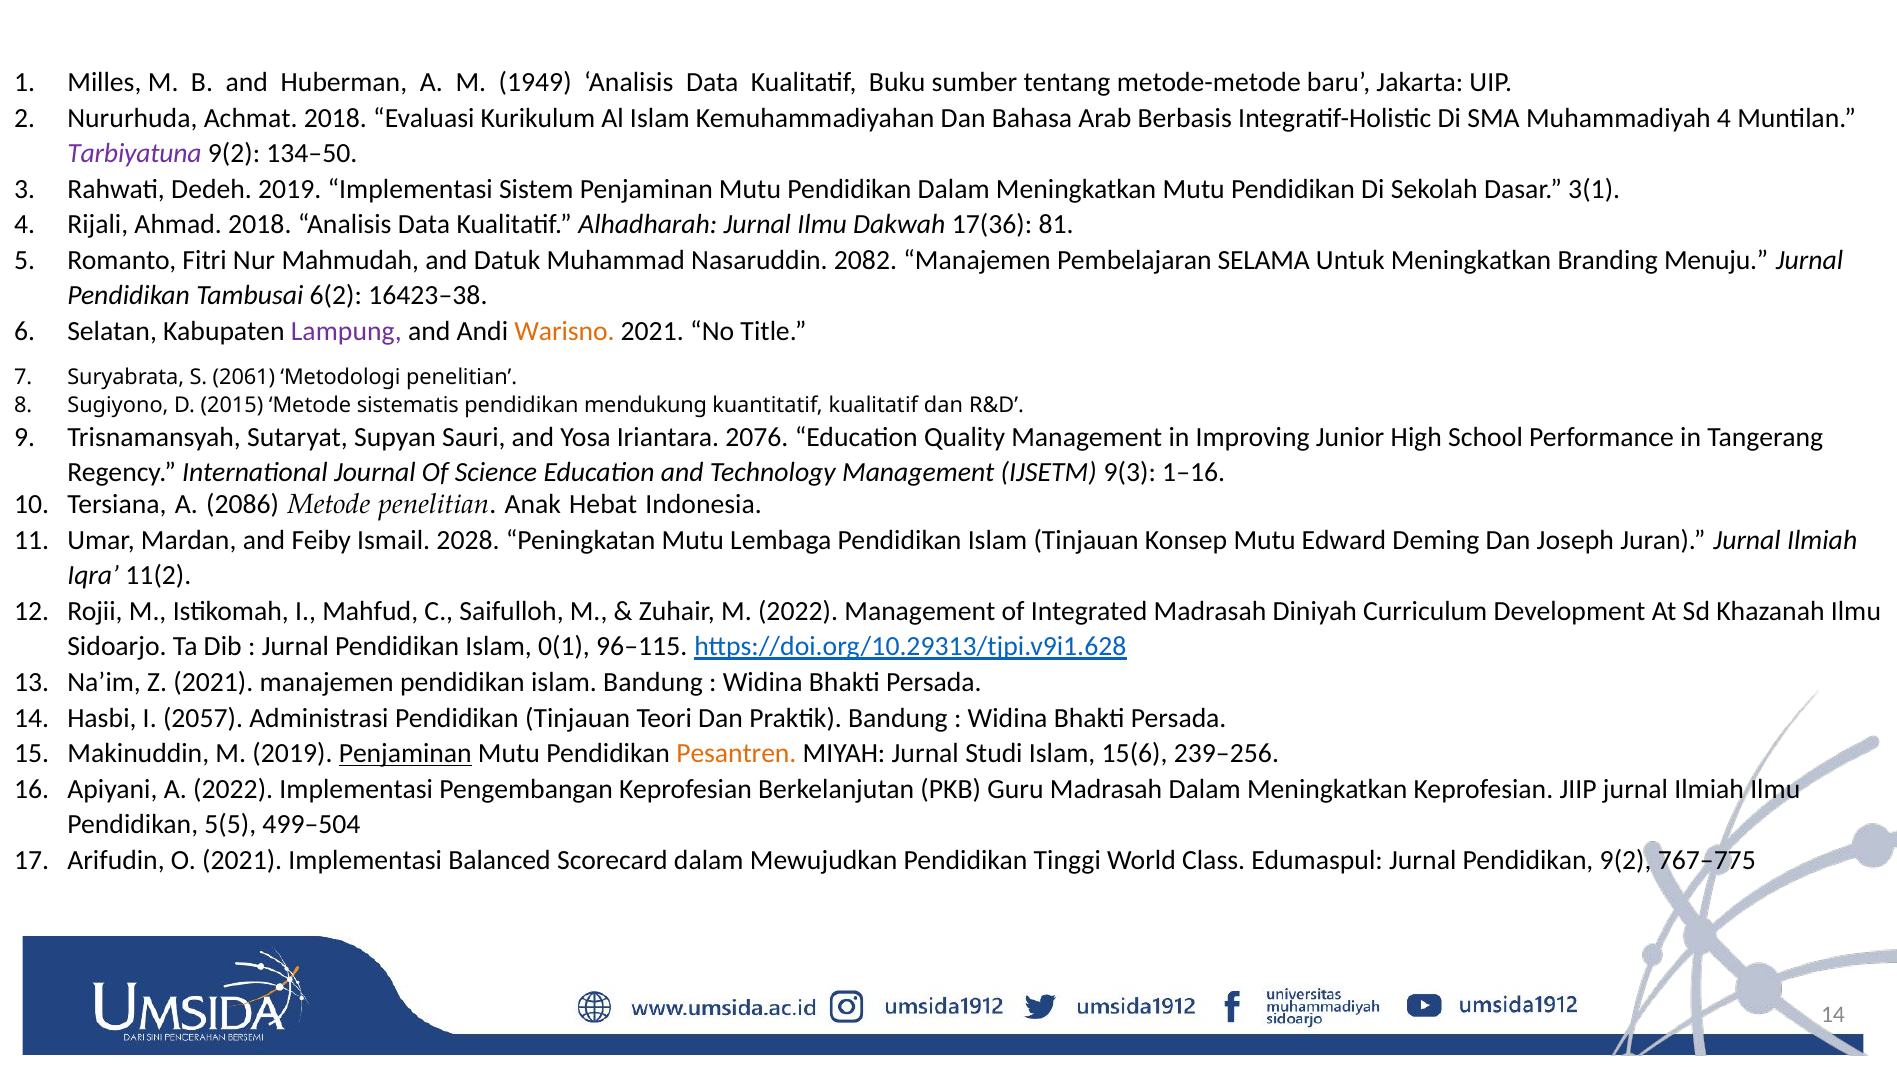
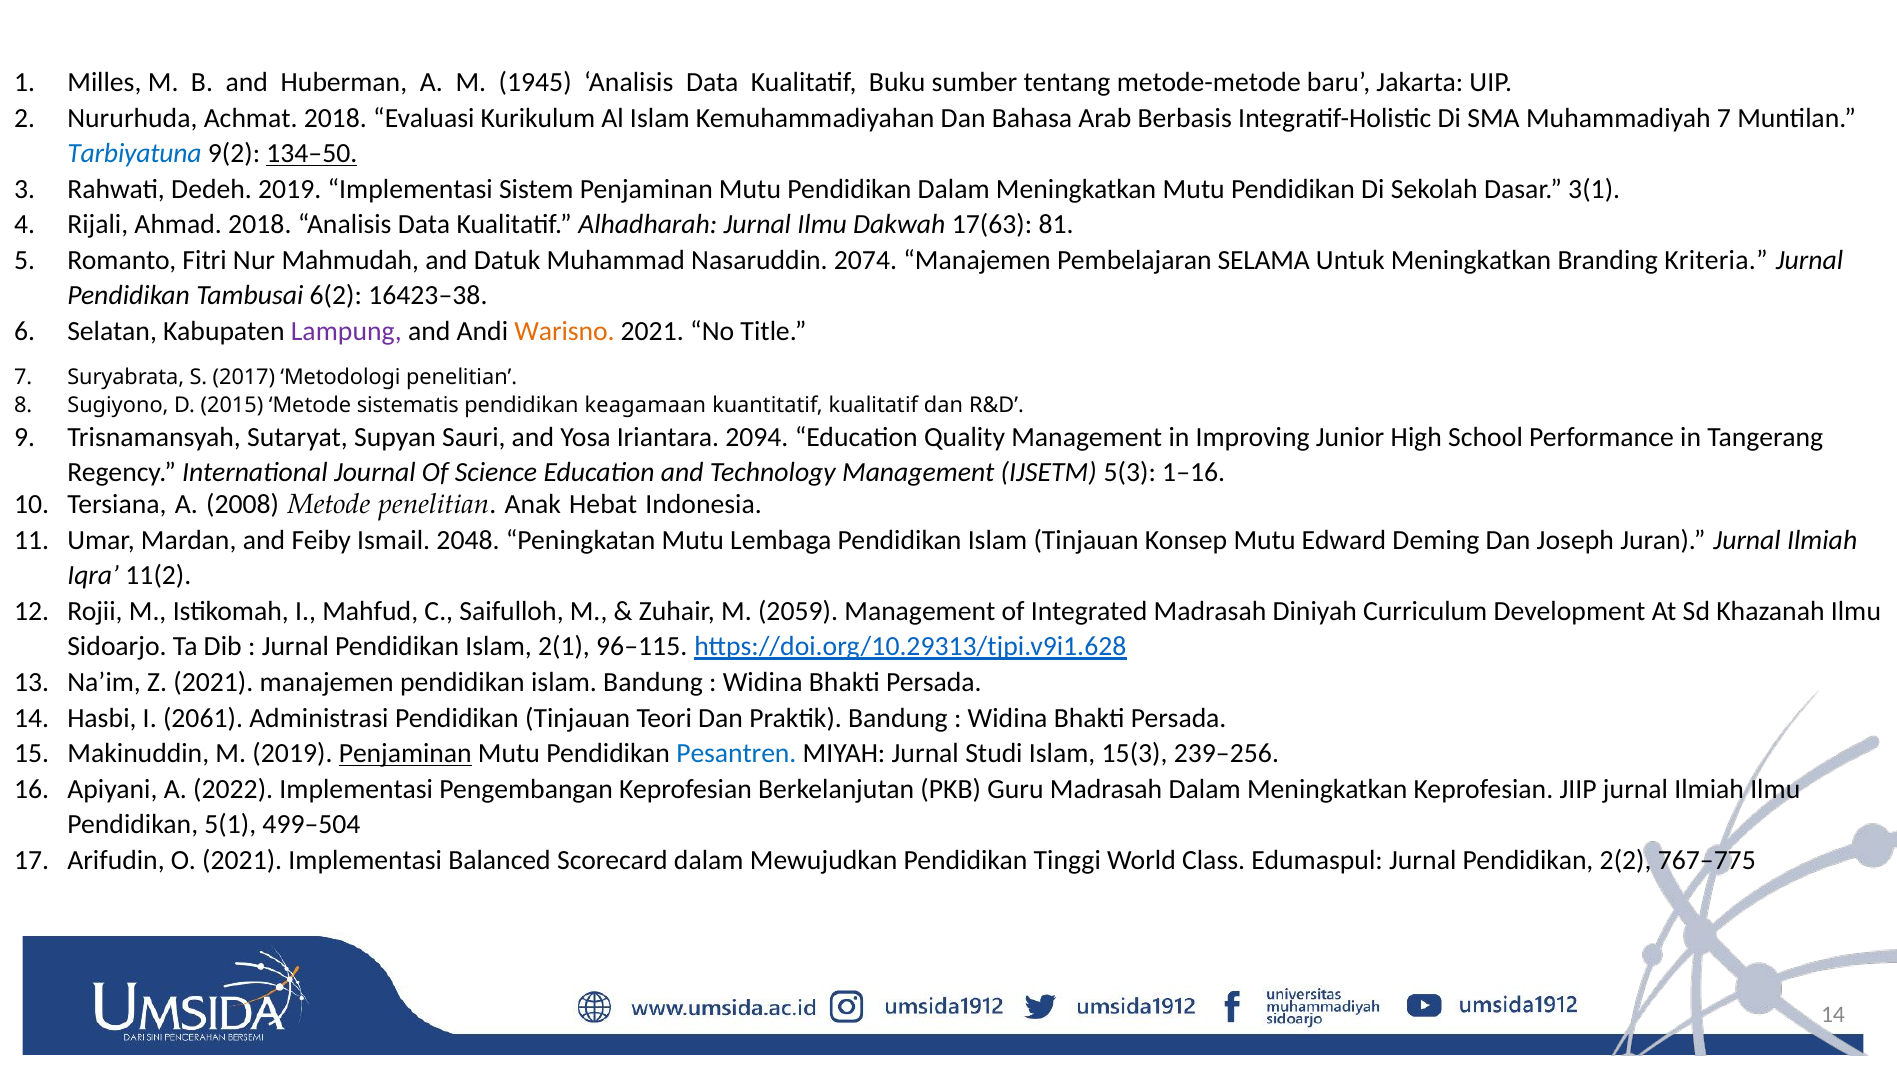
1949: 1949 -> 1945
Muhammadiyah 4: 4 -> 7
Tarbiyatuna colour: purple -> blue
134–50 underline: none -> present
17(36: 17(36 -> 17(63
2082: 2082 -> 2074
Menuju: Menuju -> Kriteria
2061: 2061 -> 2017
mendukung: mendukung -> keagamaan
2076: 2076 -> 2094
9(3: 9(3 -> 5(3
2086: 2086 -> 2008
2028: 2028 -> 2048
M 2022: 2022 -> 2059
0(1: 0(1 -> 2(1
2057: 2057 -> 2061
Pesantren colour: orange -> blue
15(6: 15(6 -> 15(3
5(5: 5(5 -> 5(1
Pendidikan 9(2: 9(2 -> 2(2
